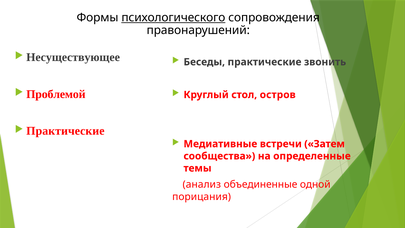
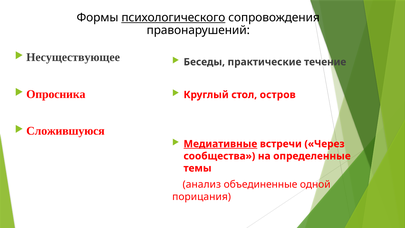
звонить: звонить -> течение
Проблемой: Проблемой -> Опросника
Практические at (65, 131): Практические -> Сложившуюся
Медиативные underline: none -> present
Затем: Затем -> Через
